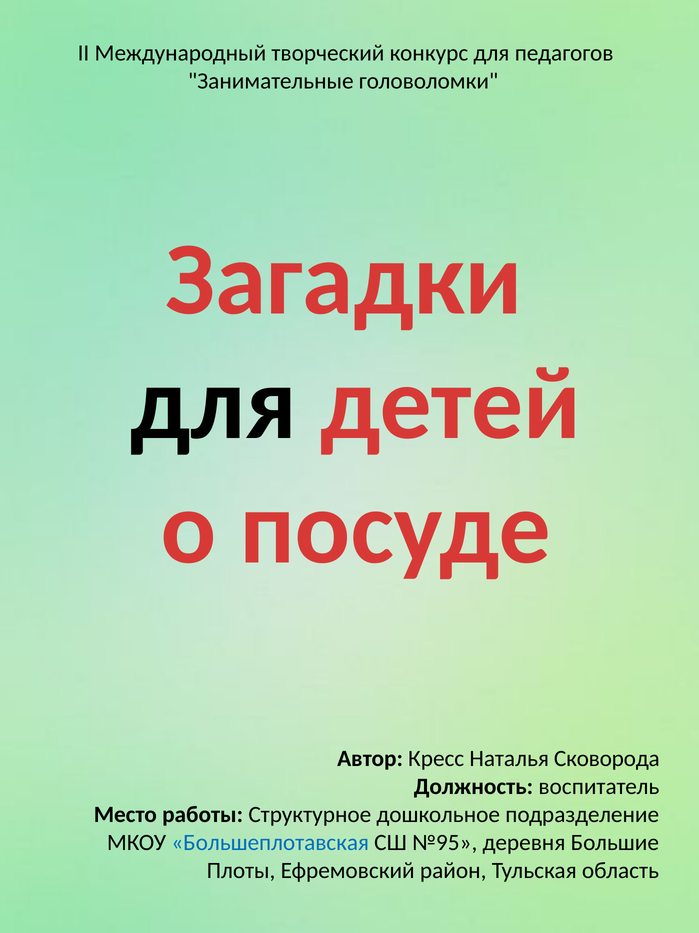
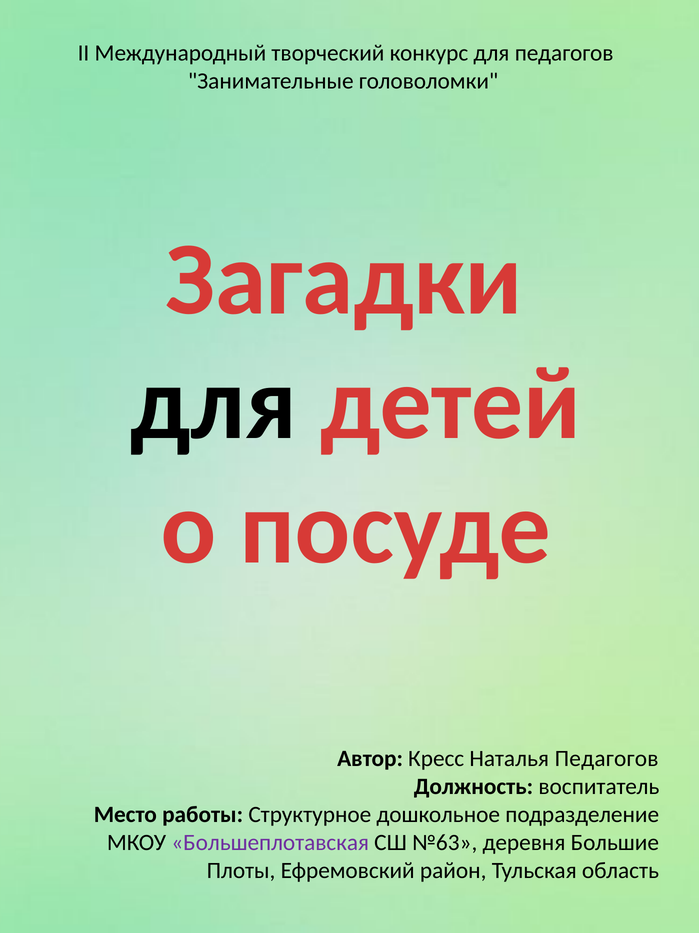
Наталья Сковорода: Сковорода -> Педагогов
Большеплотавская colour: blue -> purple
№95: №95 -> №63
